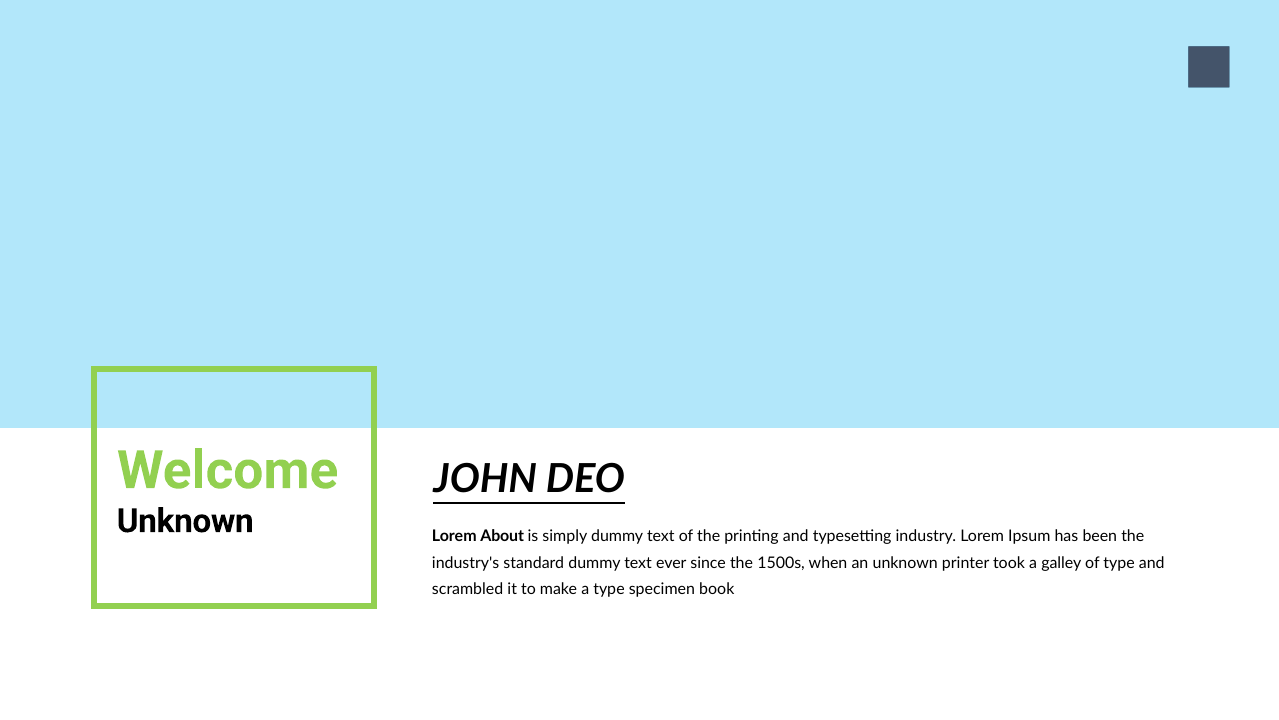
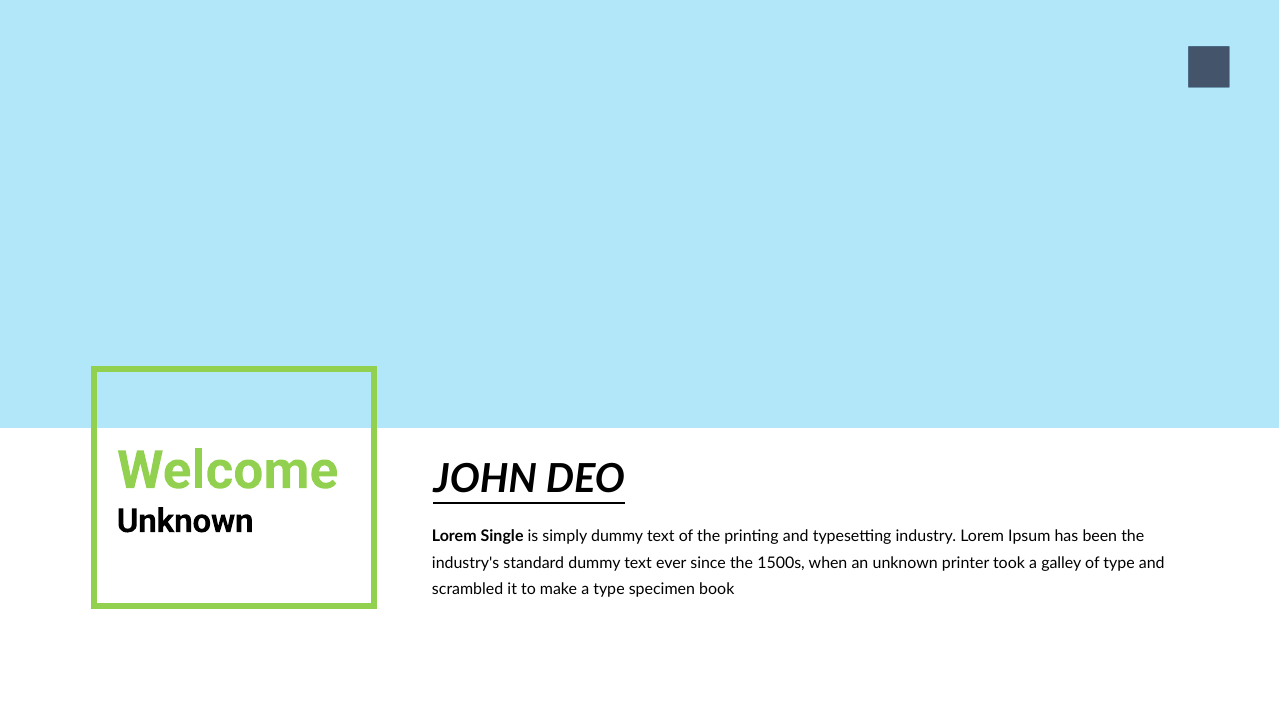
About: About -> Single
